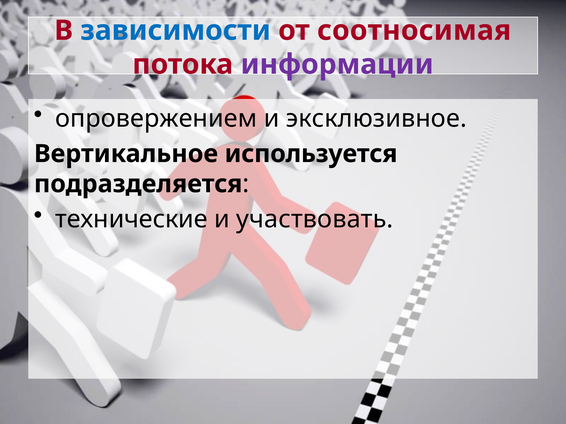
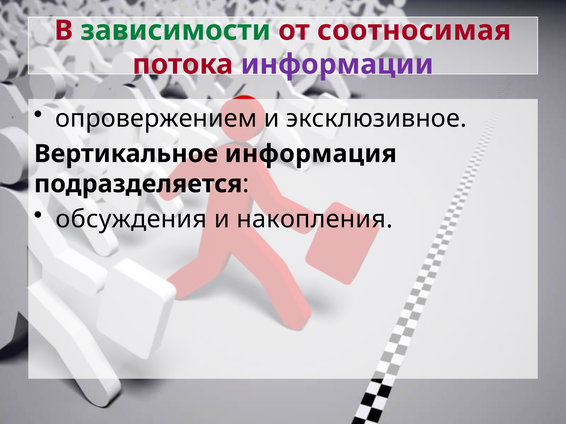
зависимости colour: blue -> green
используется: используется -> информация
технические: технические -> обсуждения
участвовать: участвовать -> накопления
